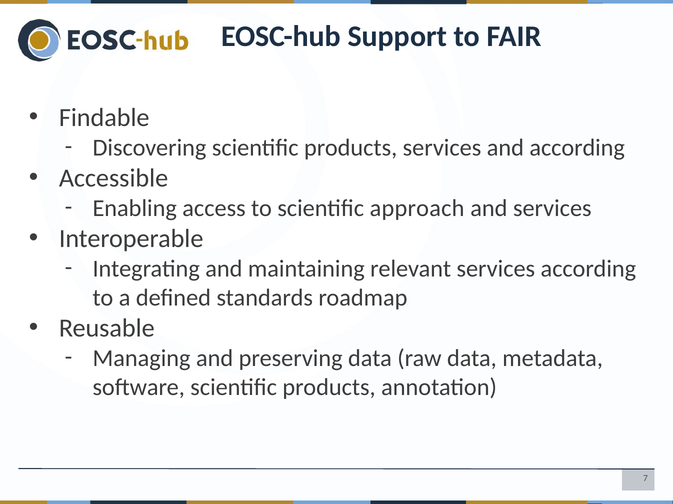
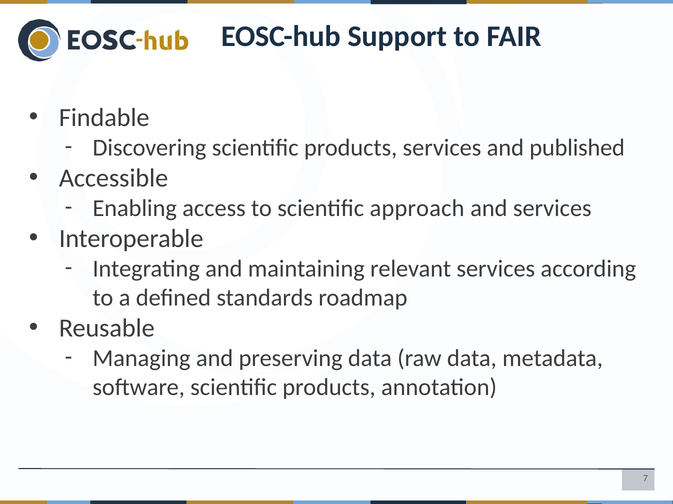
and according: according -> published
